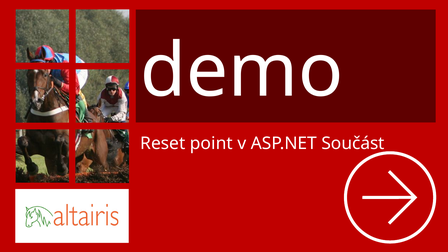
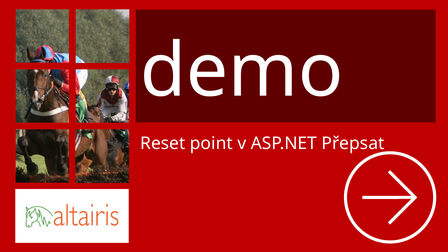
Součást: Součást -> Přepsat
